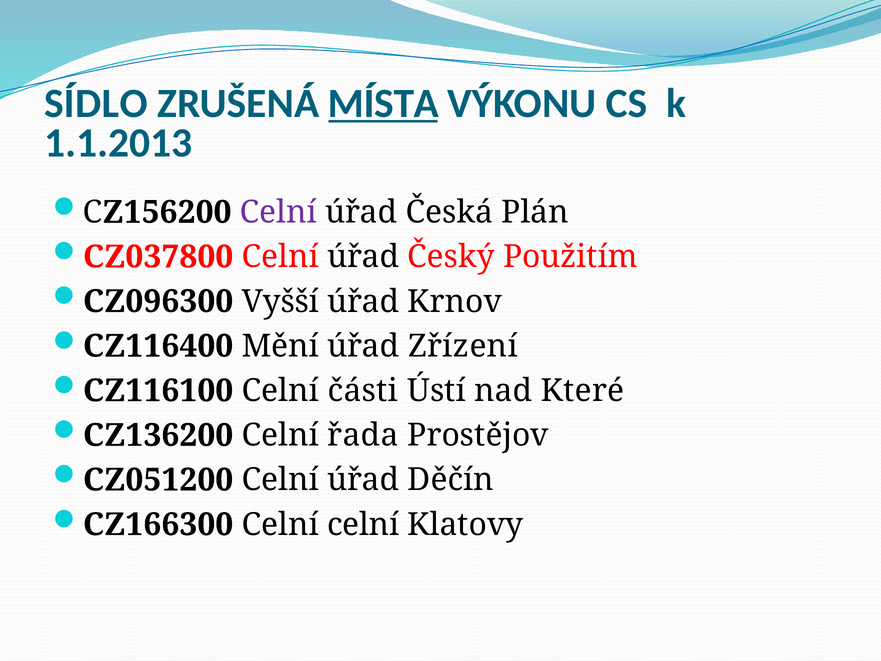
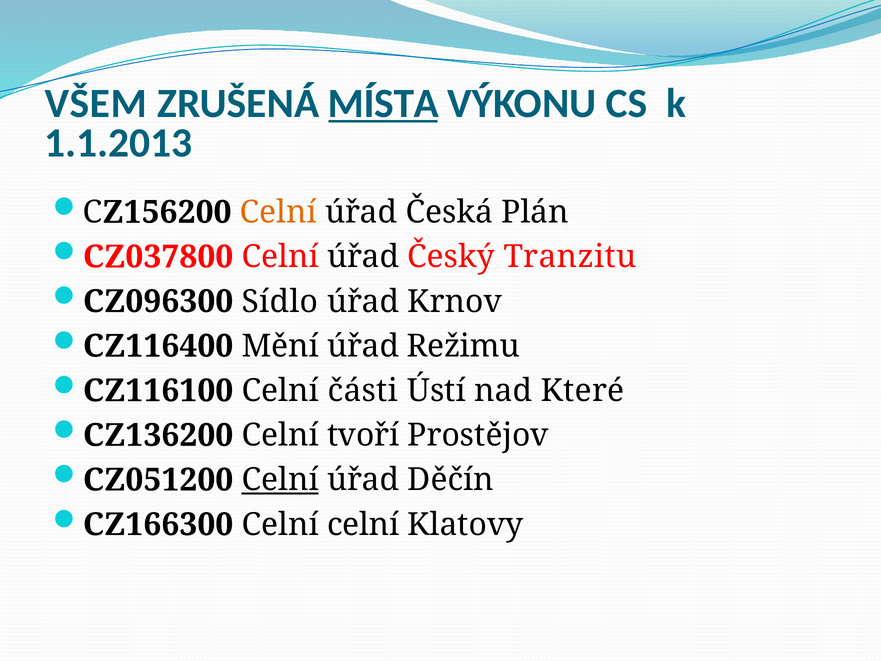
SÍDLO: SÍDLO -> VŠEM
Celní at (278, 212) colour: purple -> orange
Použitím: Použitím -> Tranzitu
Vyšší: Vyšší -> Sídlo
Zřízení: Zřízení -> Režimu
řada: řada -> tvoří
Celní at (280, 480) underline: none -> present
